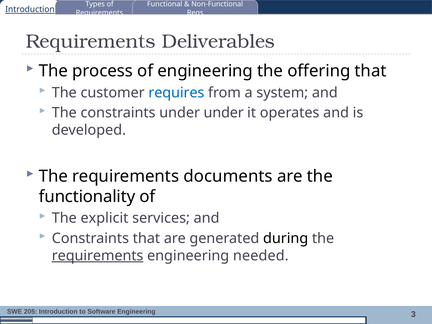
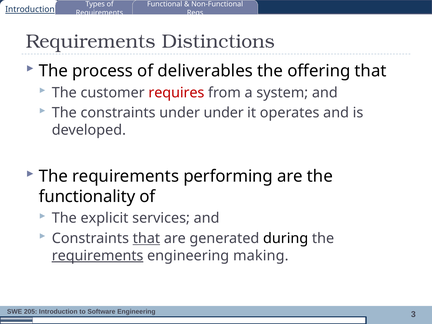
Deliverables: Deliverables -> Distinctions
of engineering: engineering -> deliverables
requires colour: blue -> red
documents: documents -> performing
that at (146, 238) underline: none -> present
needed: needed -> making
